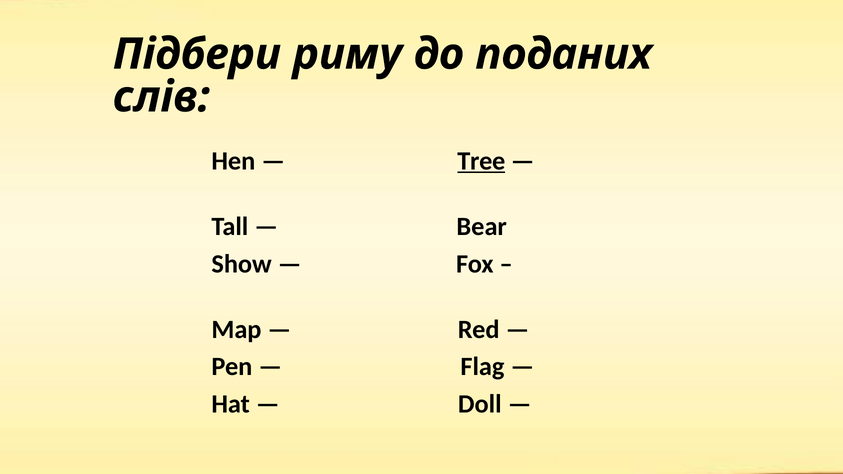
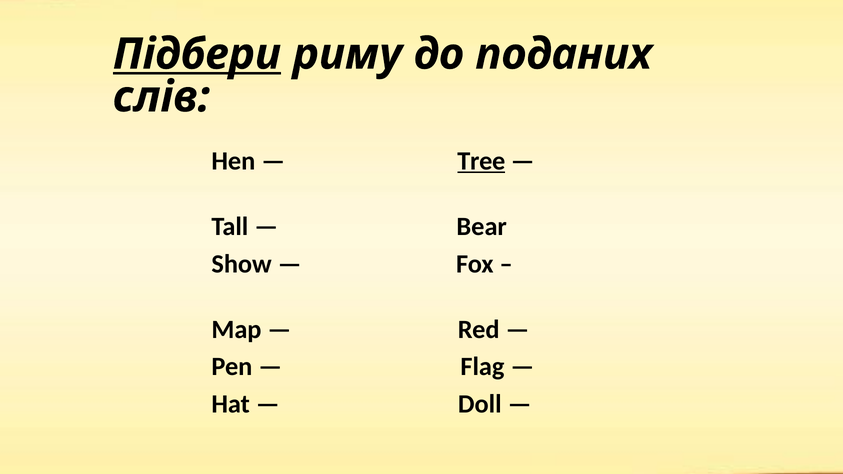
Підбери underline: none -> present
